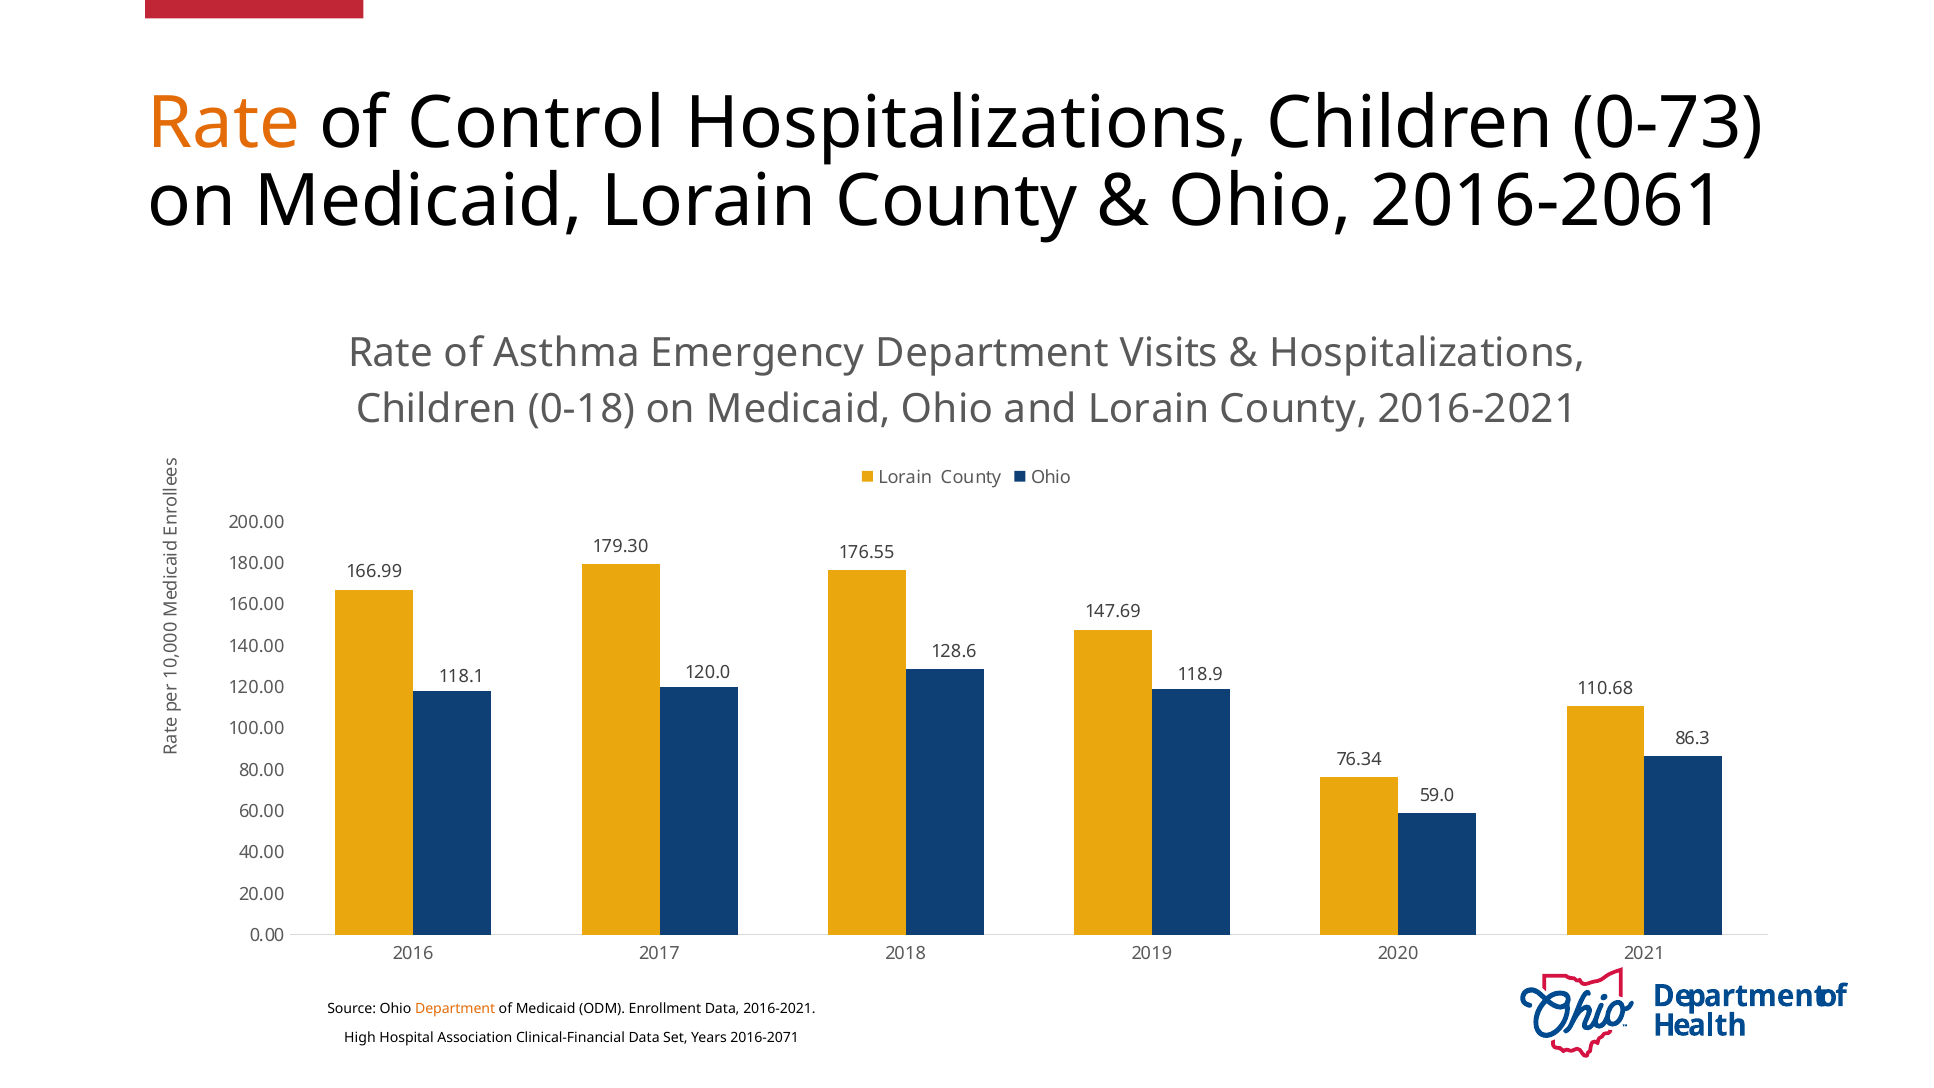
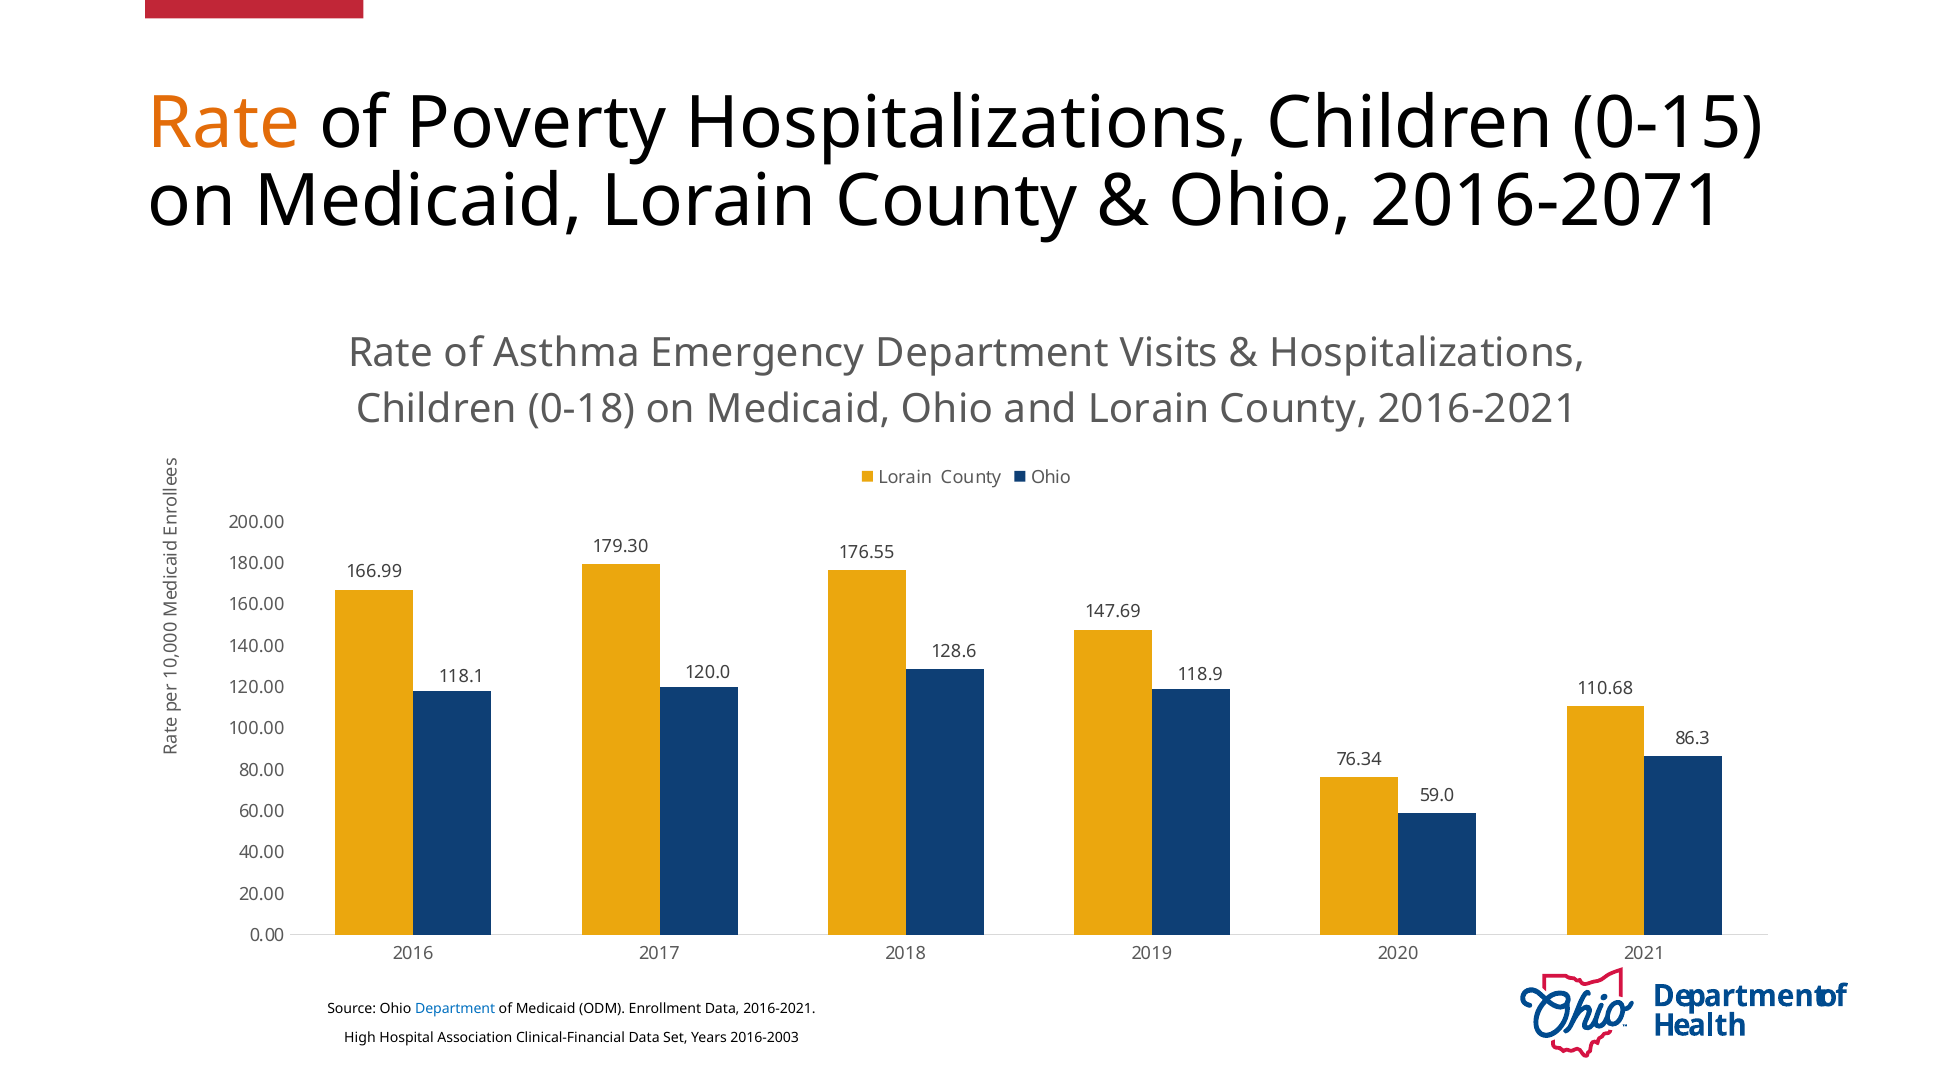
Control: Control -> Poverty
0-73: 0-73 -> 0-15
2016-2061: 2016-2061 -> 2016-2071
Department at (455, 1008) colour: orange -> blue
2016-2071: 2016-2071 -> 2016-2003
